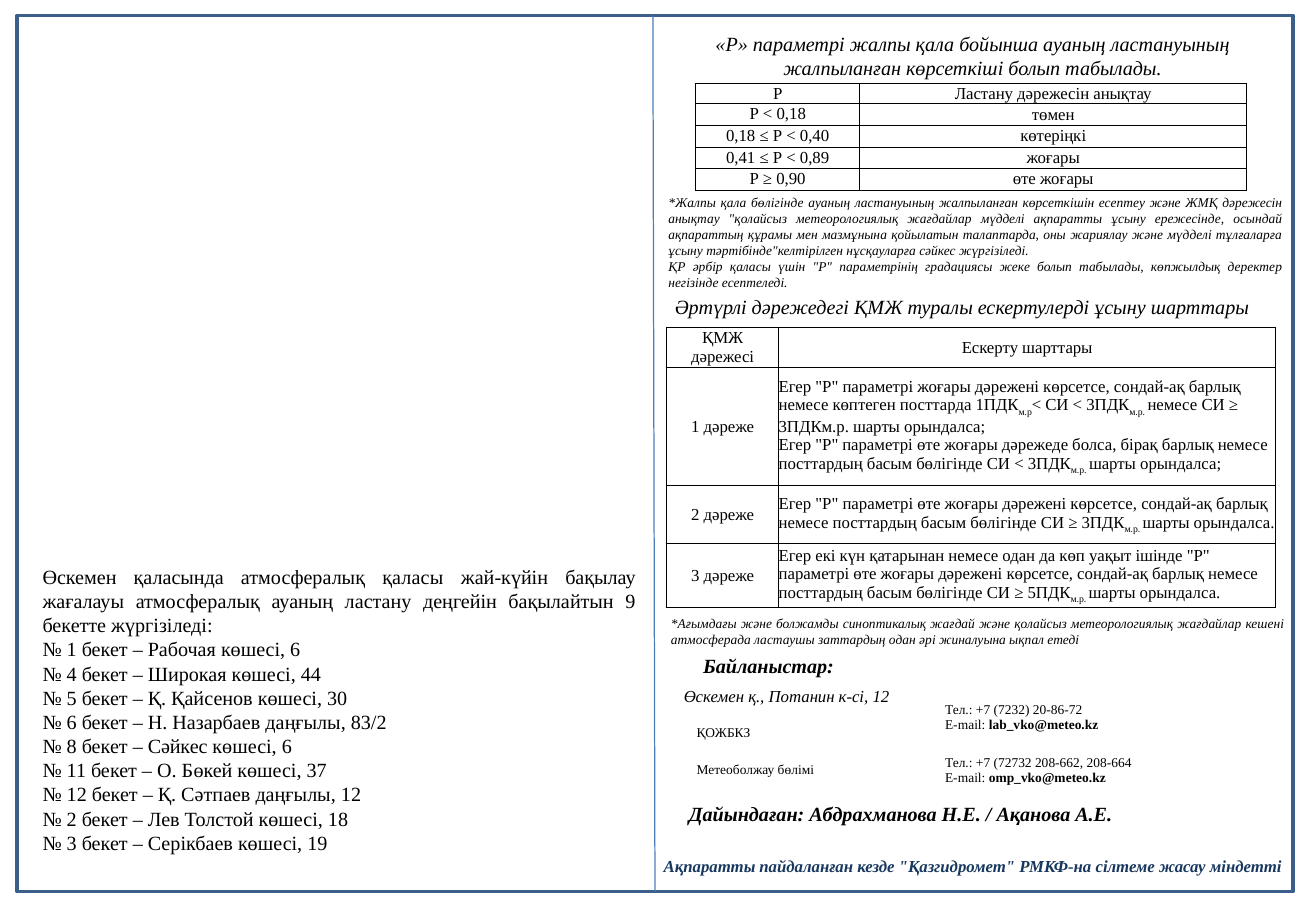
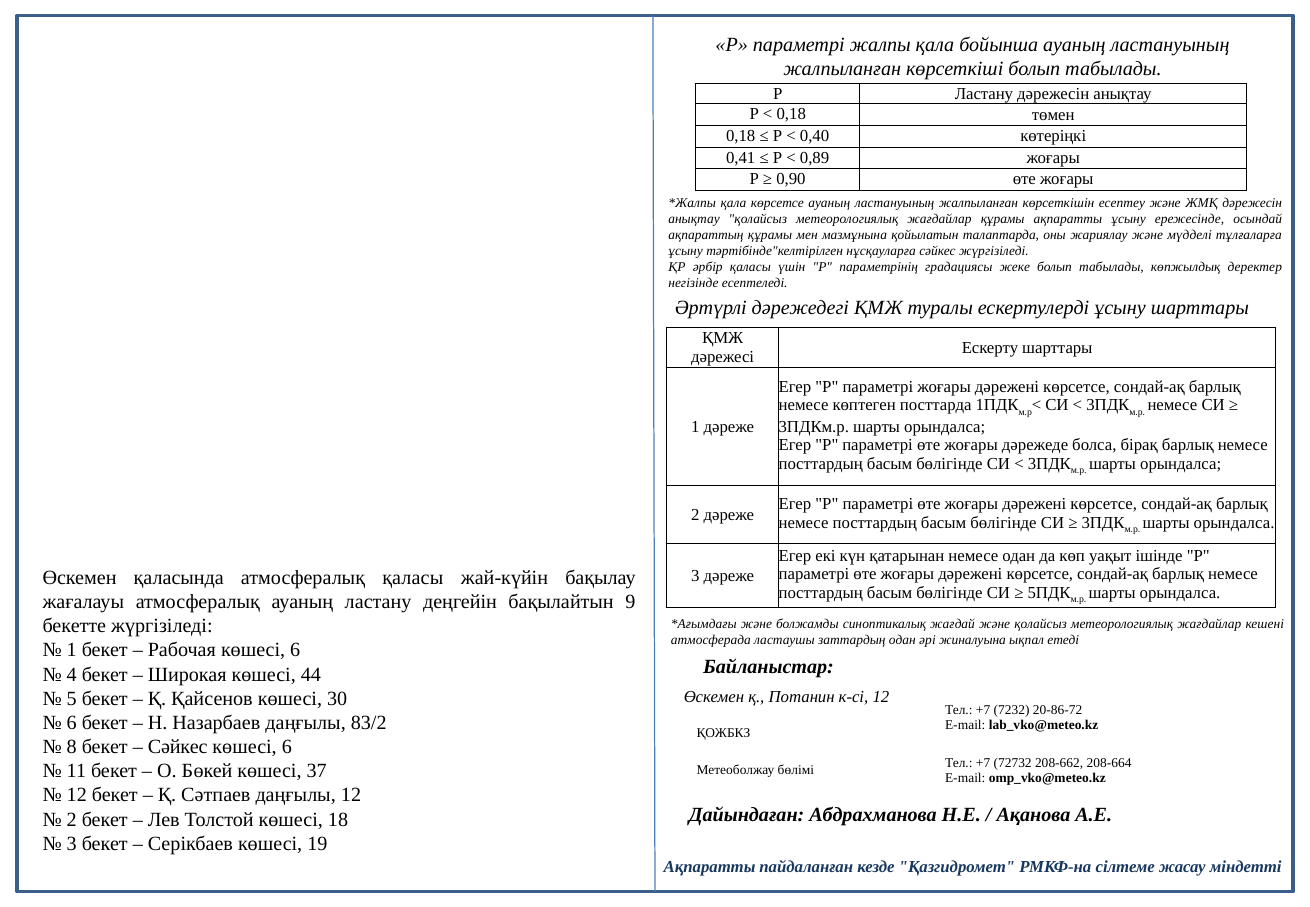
қала бөлігінде: бөлігінде -> көрсетсе
жағдайлар мүдделі: мүдделі -> құрамы
